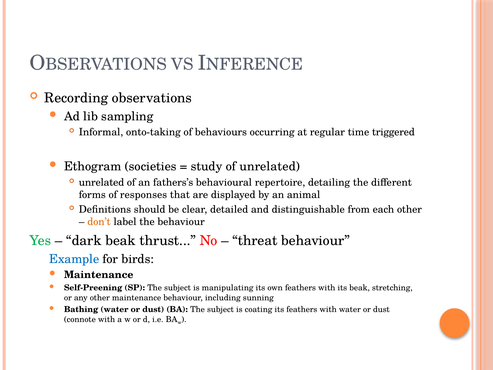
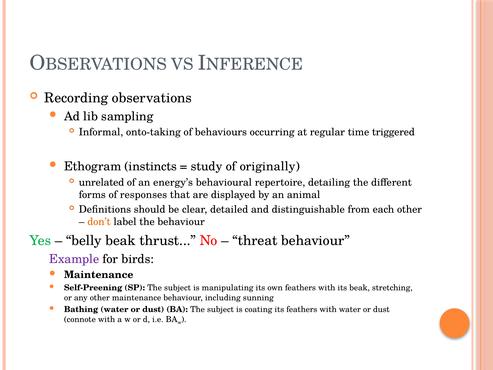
societies: societies -> instincts
of unrelated: unrelated -> originally
fathers’s: fathers’s -> energy’s
dark: dark -> belly
Example colour: blue -> purple
